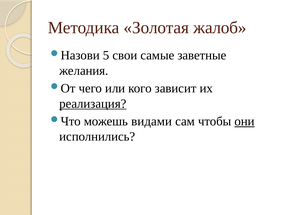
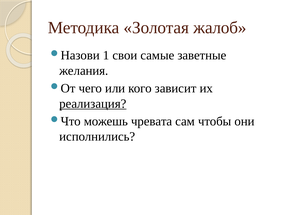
5: 5 -> 1
видами: видами -> чревата
они underline: present -> none
